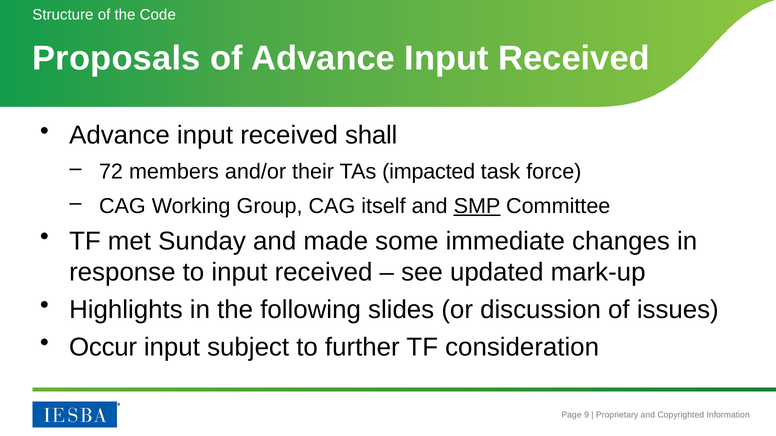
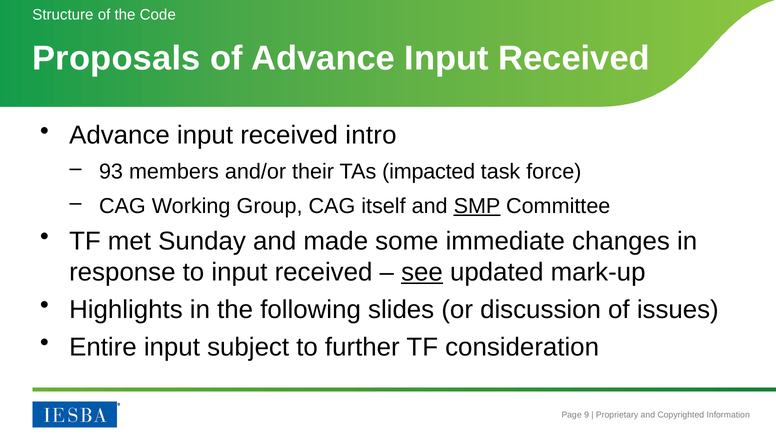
shall: shall -> intro
72: 72 -> 93
see underline: none -> present
Occur: Occur -> Entire
